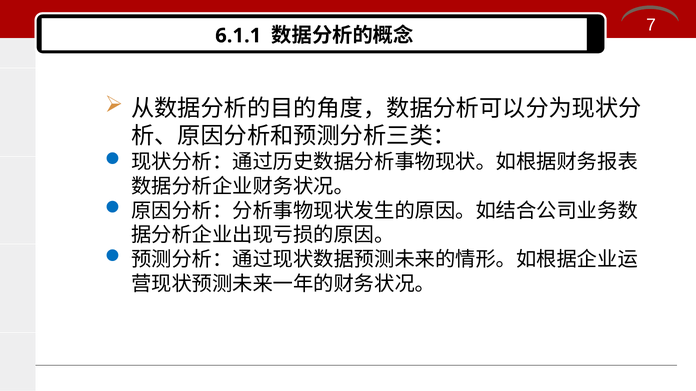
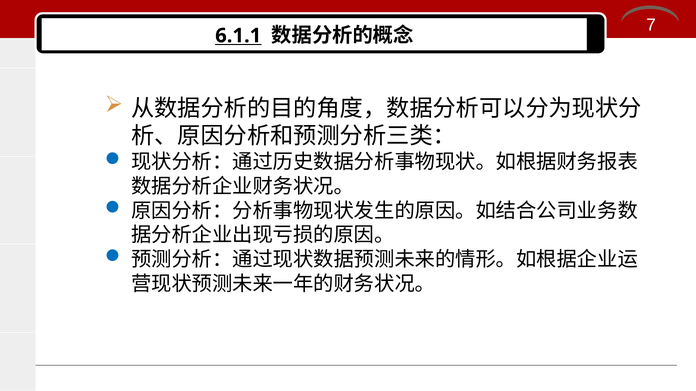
6.1.1 underline: none -> present
